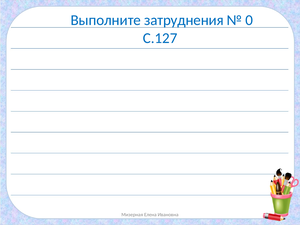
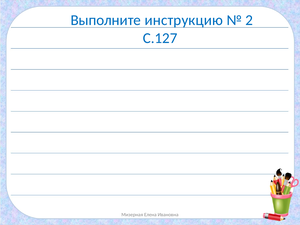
затруднения: затруднения -> инструкцию
0: 0 -> 2
